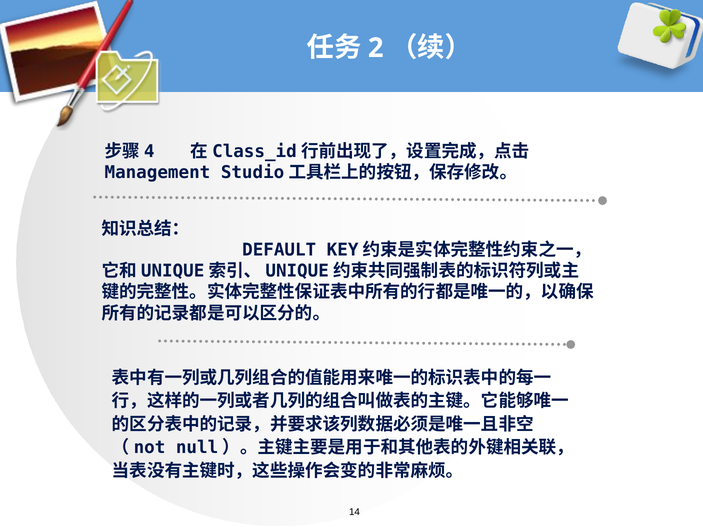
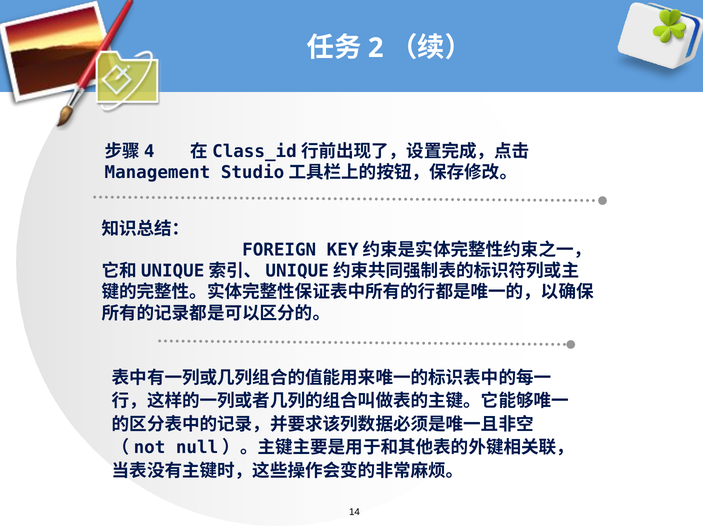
DEFAULT: DEFAULT -> FOREIGN
